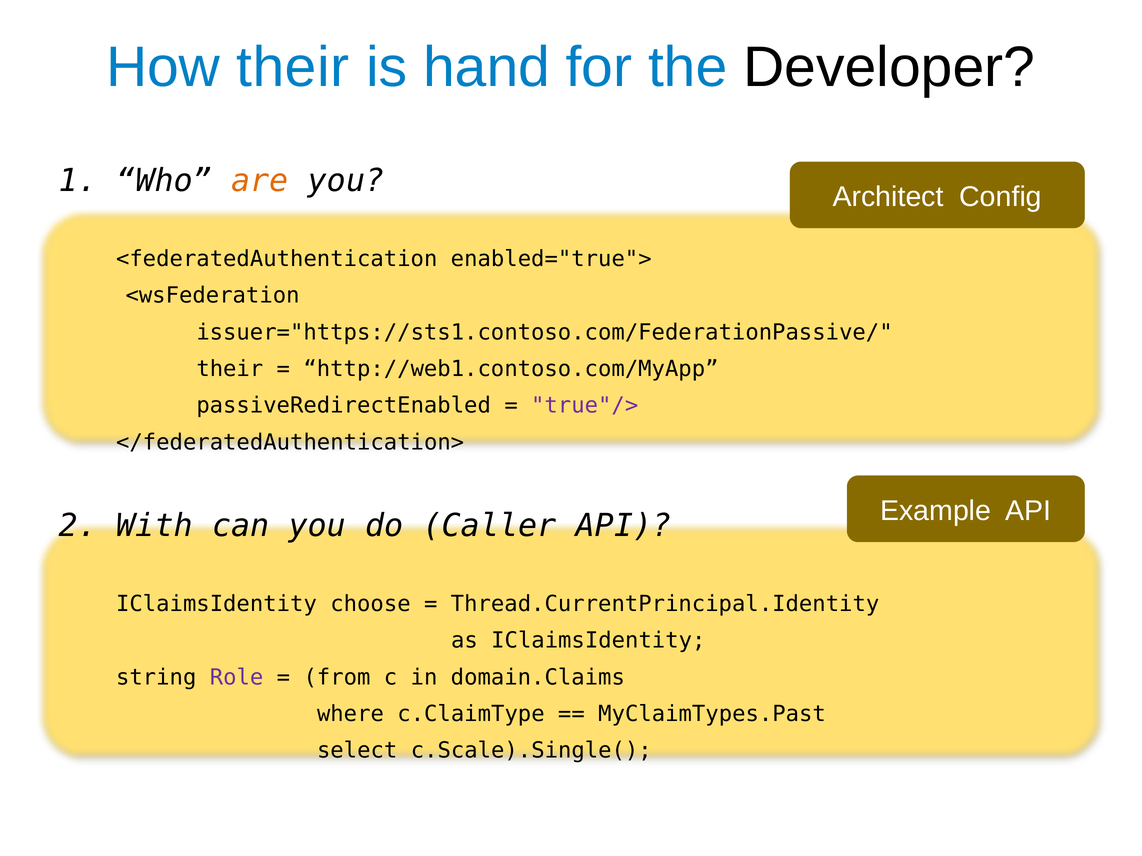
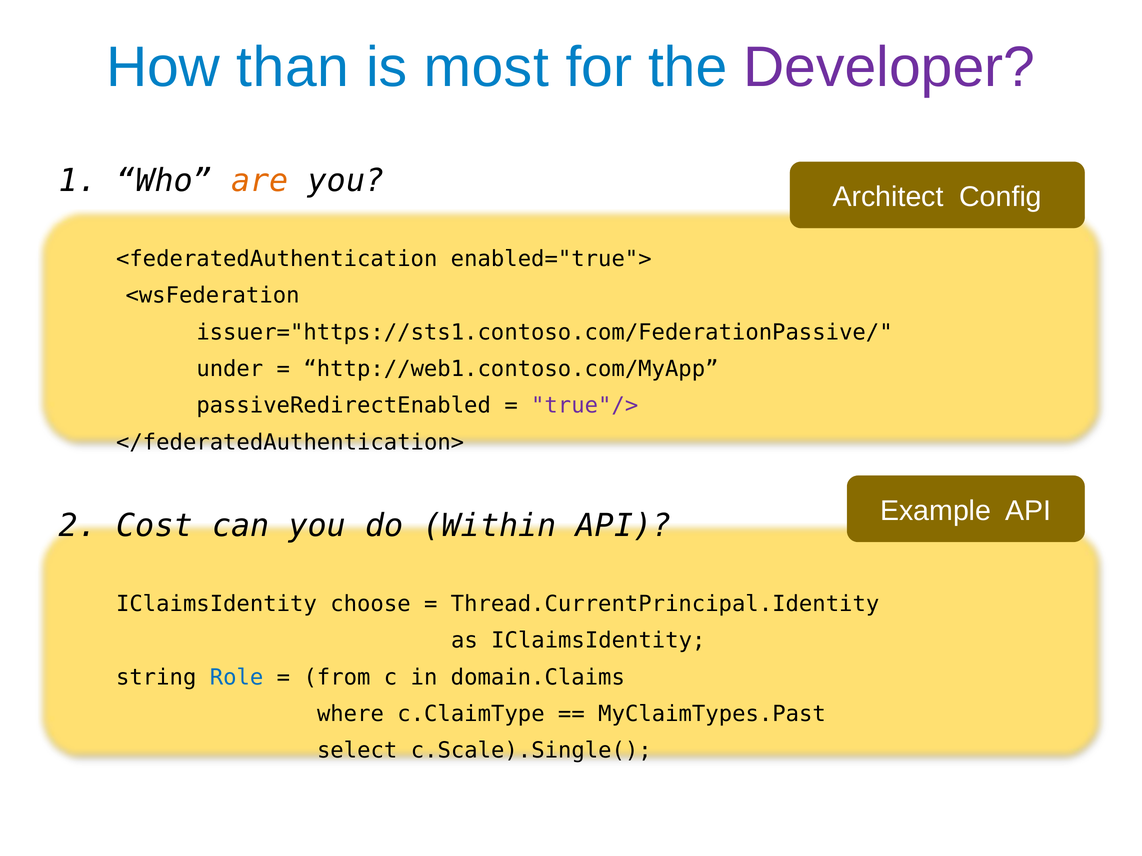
How their: their -> than
hand: hand -> most
Developer colour: black -> purple
their at (230, 369): their -> under
With: With -> Cost
Caller: Caller -> Within
Role colour: purple -> blue
